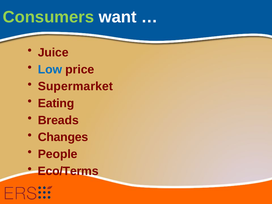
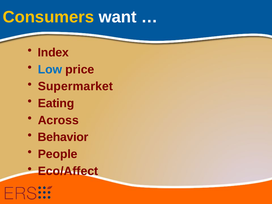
Consumers colour: light green -> yellow
Juice: Juice -> Index
Breads: Breads -> Across
Changes: Changes -> Behavior
Eco/Terms: Eco/Terms -> Eco/Affect
